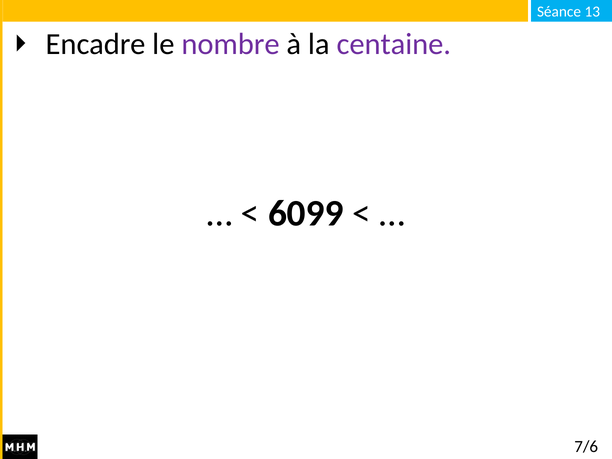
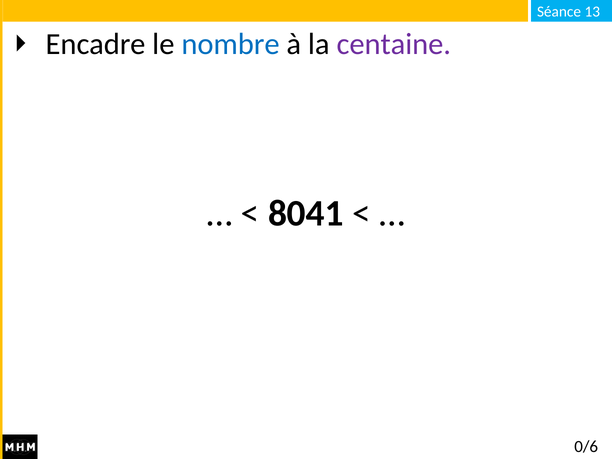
nombre colour: purple -> blue
6099: 6099 -> 8041
7/6: 7/6 -> 0/6
